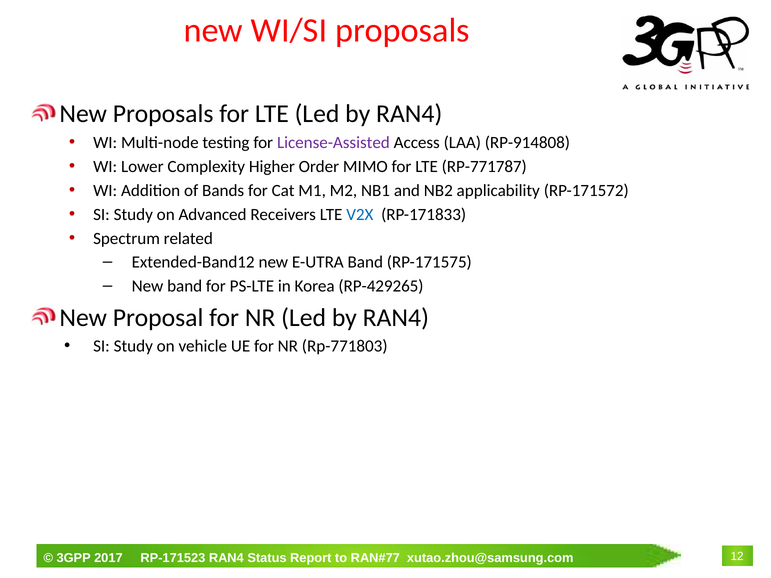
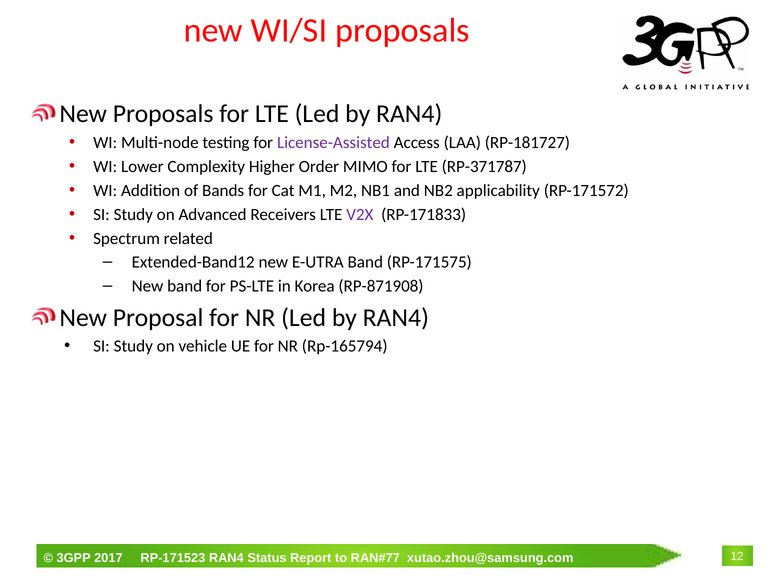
RP-914808: RP-914808 -> RP-181727
RP-771787: RP-771787 -> RP-371787
V2X colour: blue -> purple
RP-429265: RP-429265 -> RP-871908
Rp-771803: Rp-771803 -> Rp-165794
